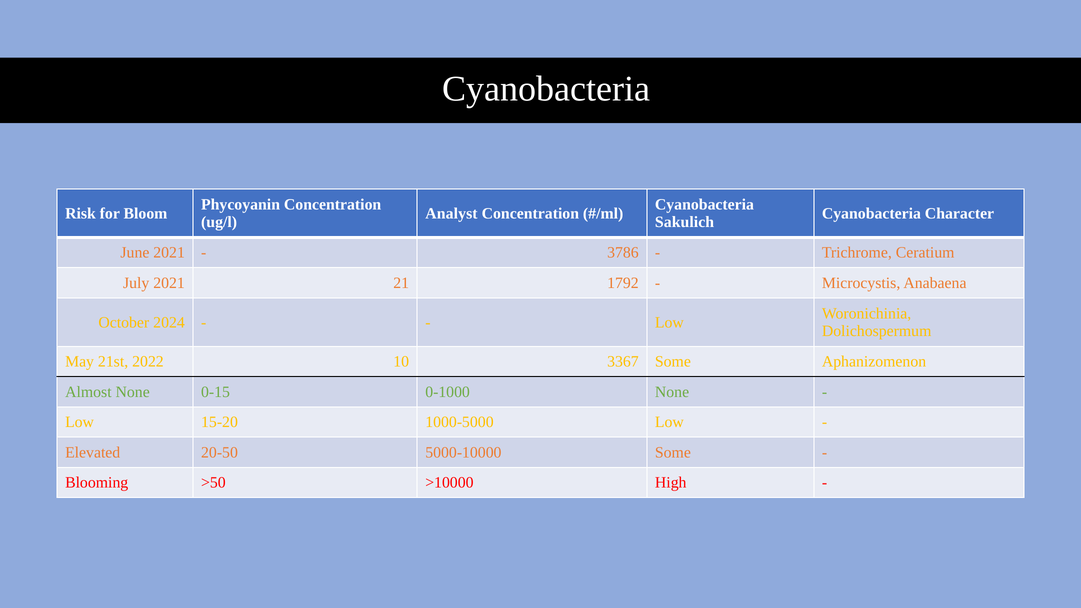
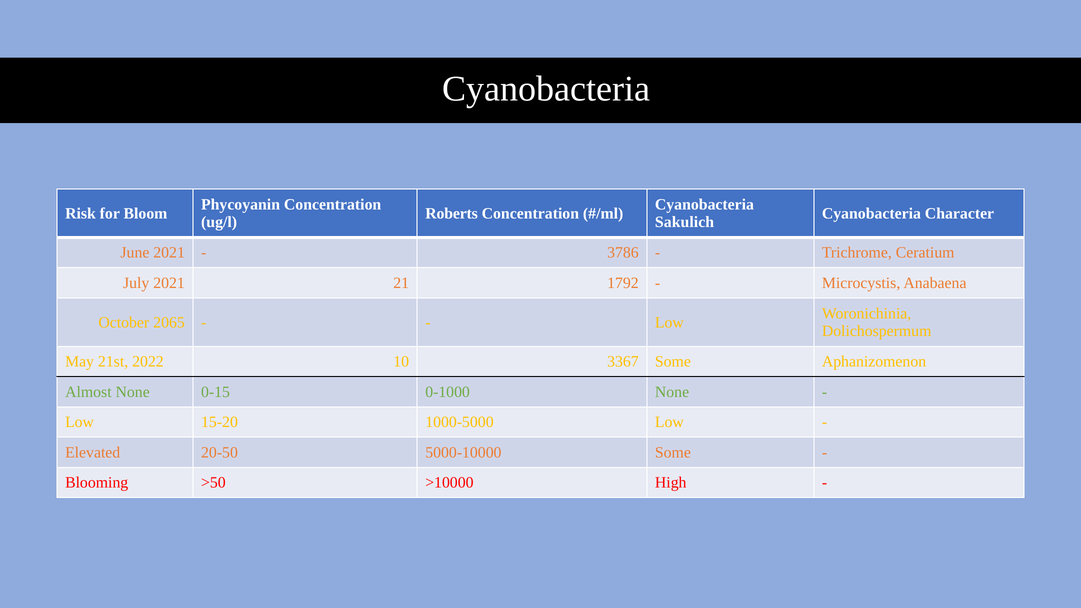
Analyst: Analyst -> Roberts
2024: 2024 -> 2065
